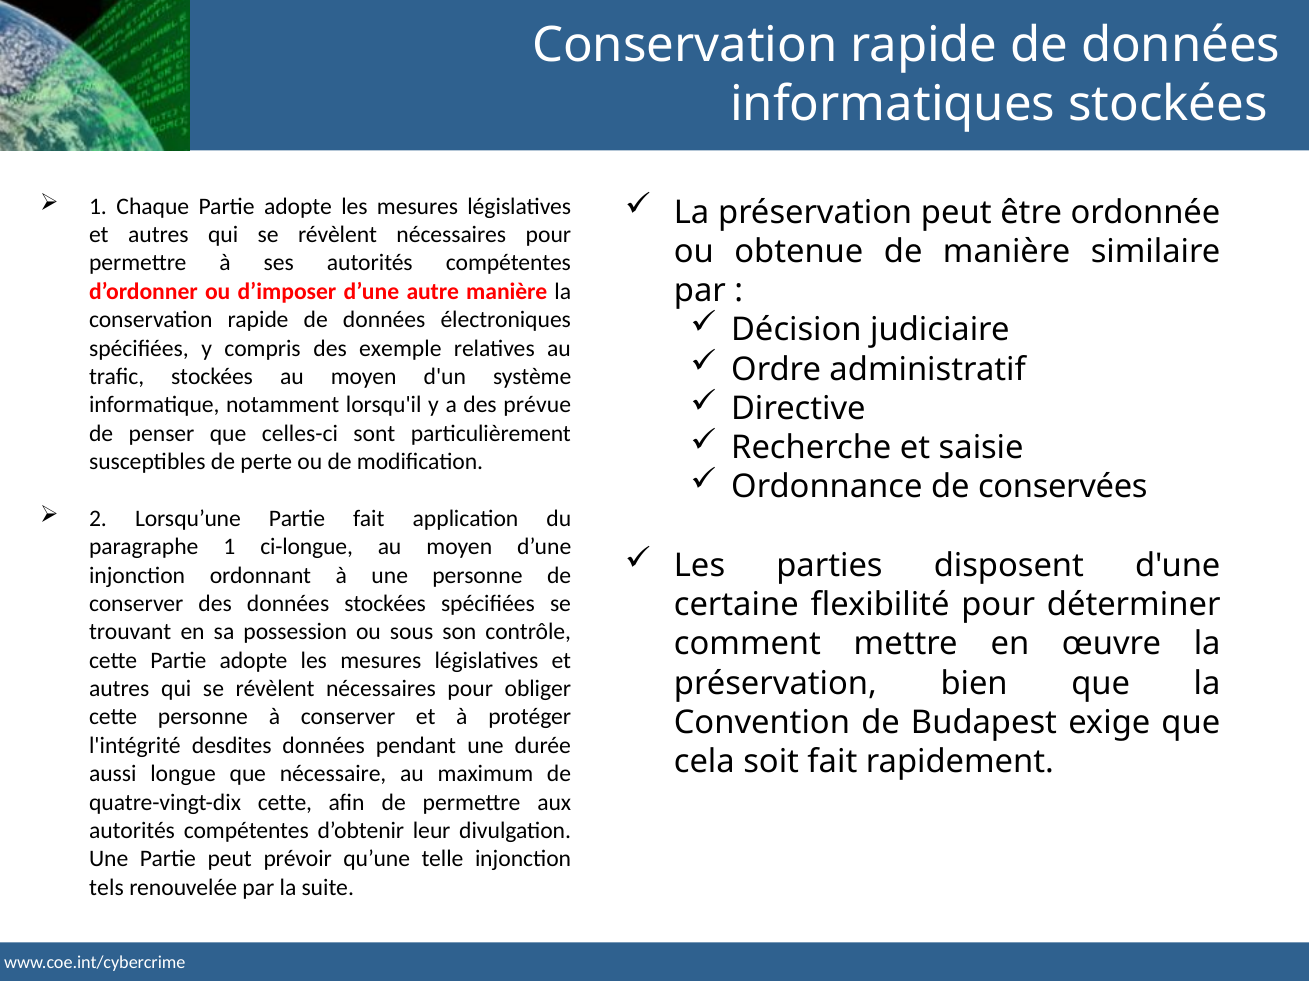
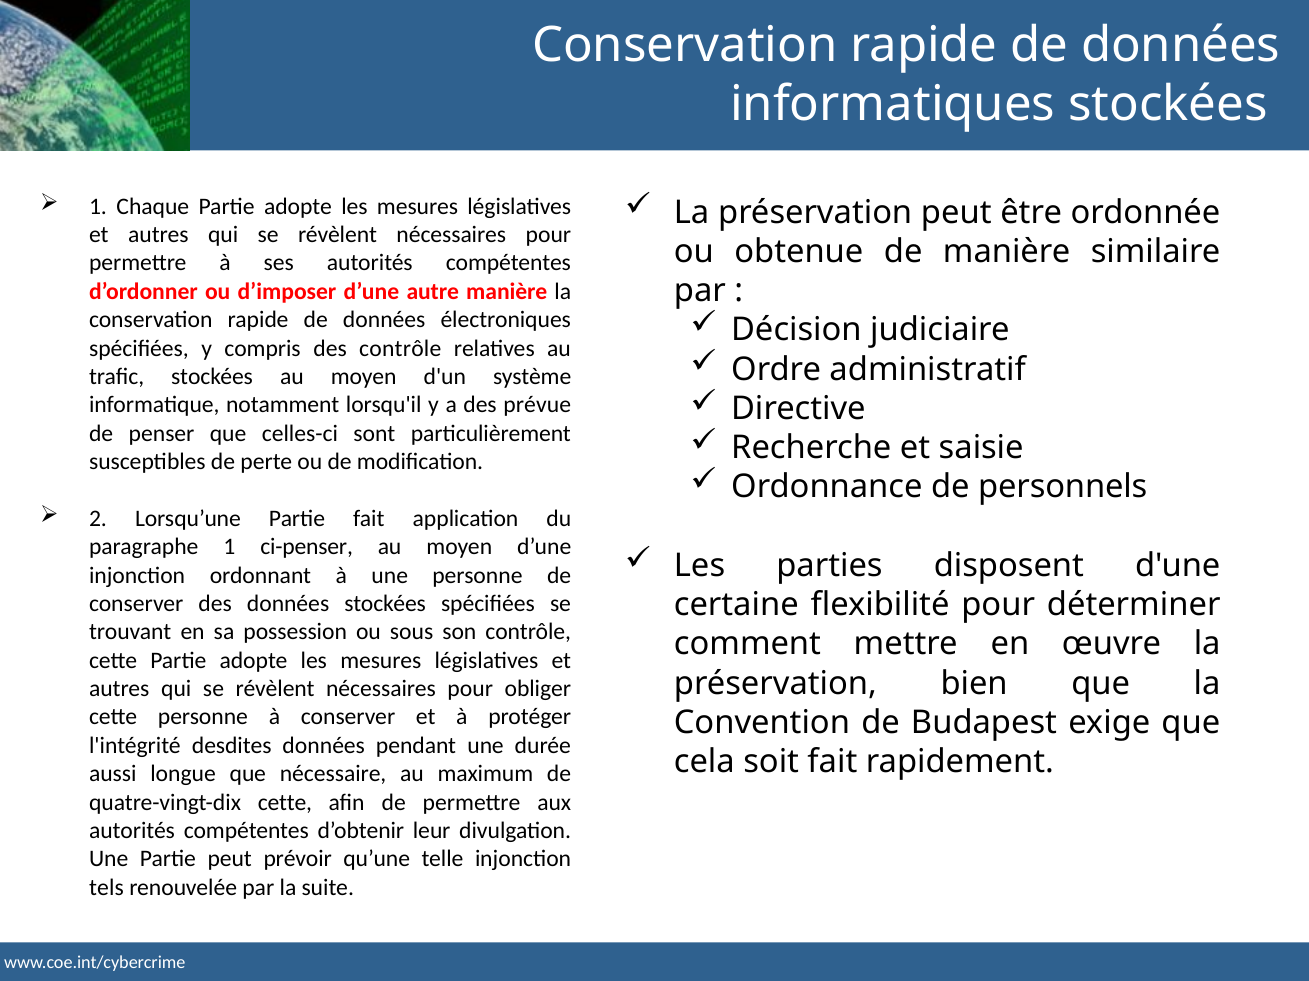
des exemple: exemple -> contrôle
conservées: conservées -> personnels
ci-longue: ci-longue -> ci-penser
